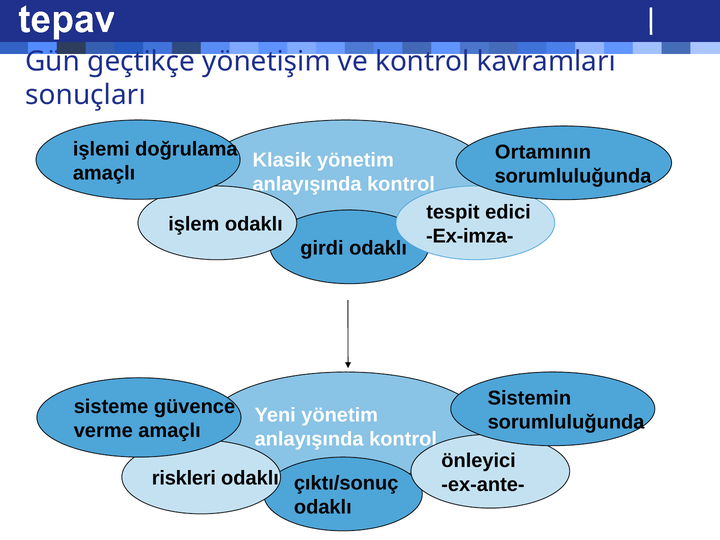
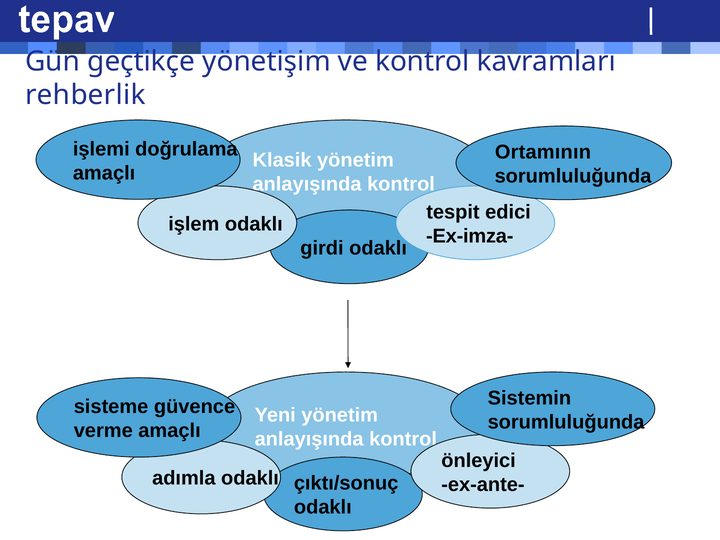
sonuçları: sonuçları -> rehberlik
riskleri: riskleri -> adımla
